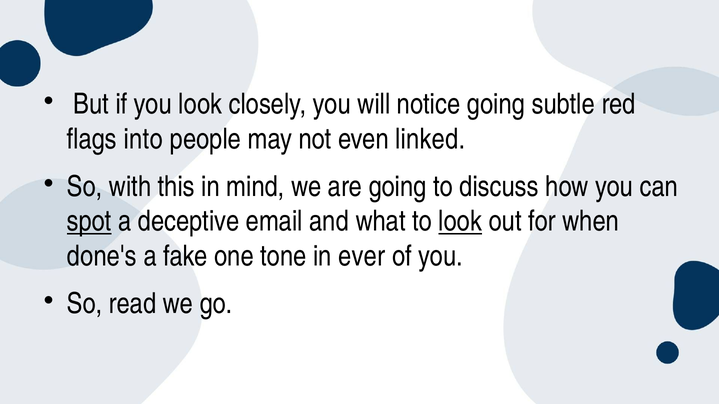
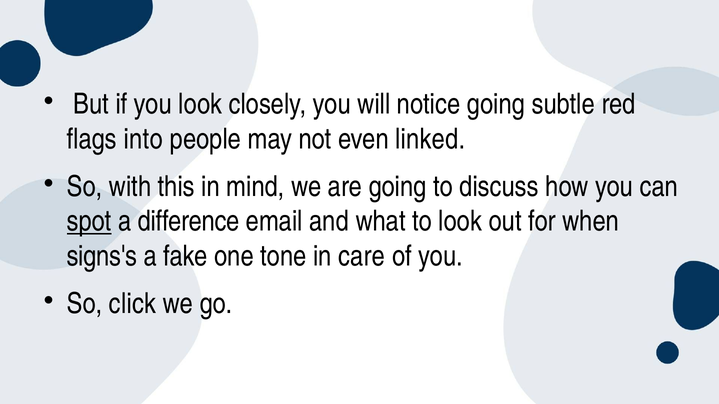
deceptive: deceptive -> difference
look at (460, 222) underline: present -> none
done's: done's -> signs's
ever: ever -> care
read: read -> click
